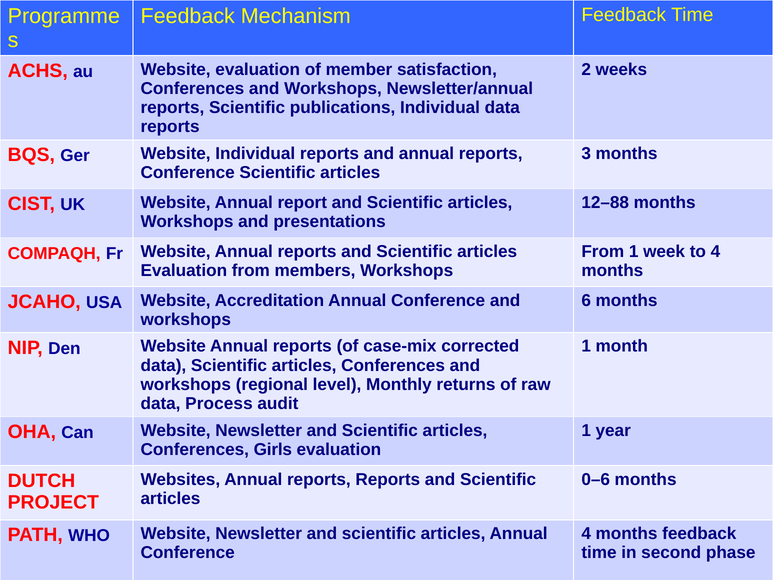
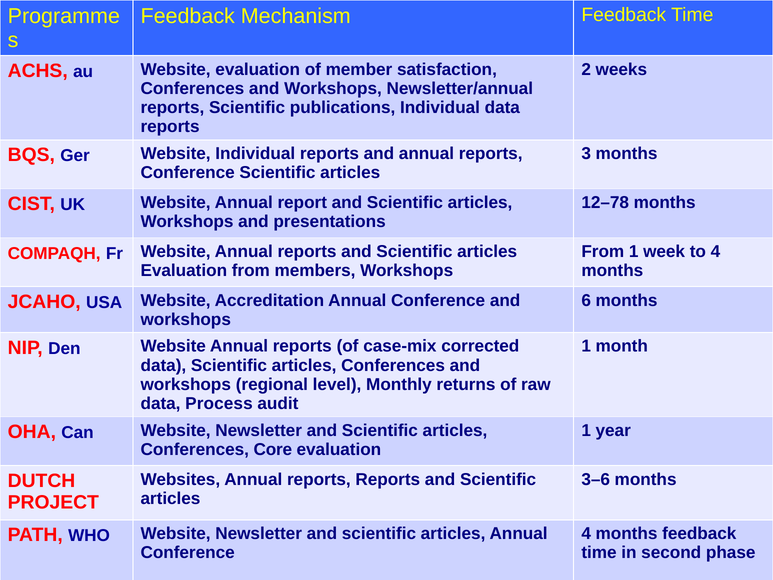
12–88: 12–88 -> 12–78
Girls: Girls -> Core
0–6: 0–6 -> 3–6
